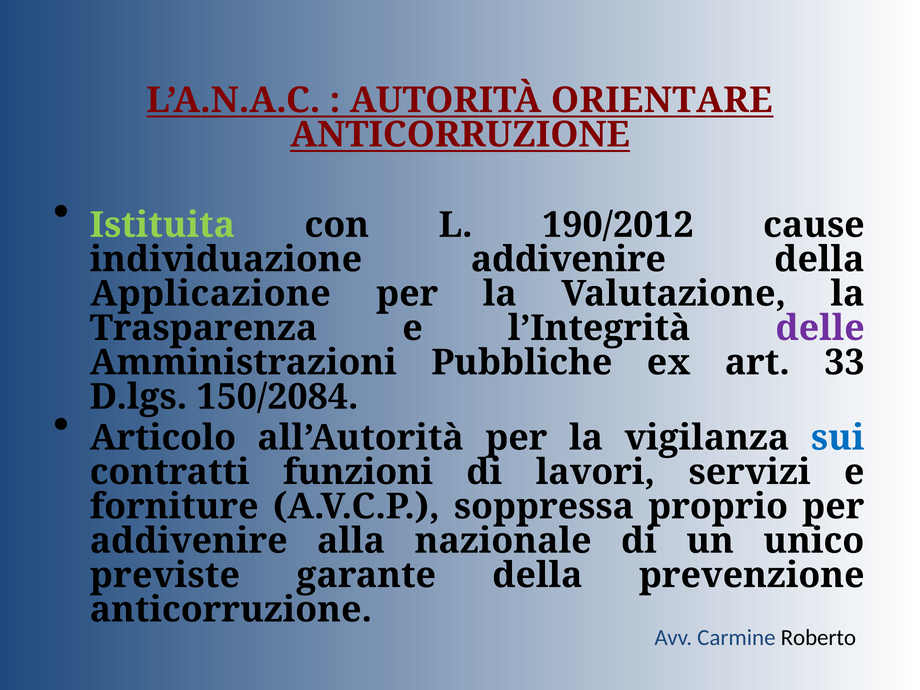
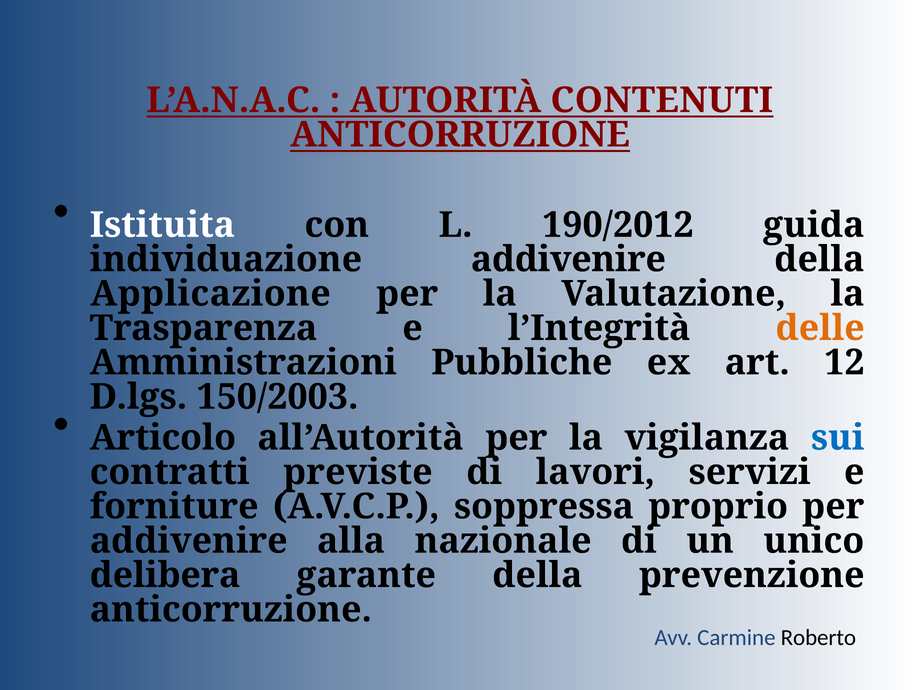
ORIENTARE: ORIENTARE -> CONTENUTI
Istituita colour: light green -> white
cause: cause -> guida
delle colour: purple -> orange
33: 33 -> 12
150/2084: 150/2084 -> 150/2003
funzioni: funzioni -> previste
previste: previste -> delibera
